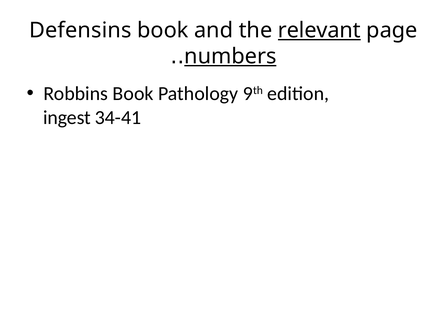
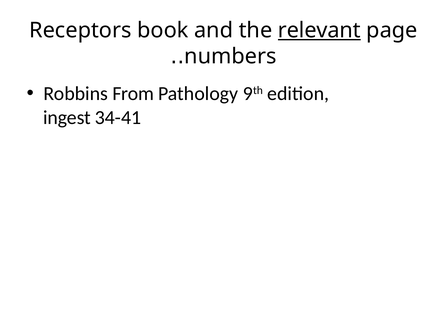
Defensins: Defensins -> Receptors
numbers underline: present -> none
Robbins Book: Book -> From
